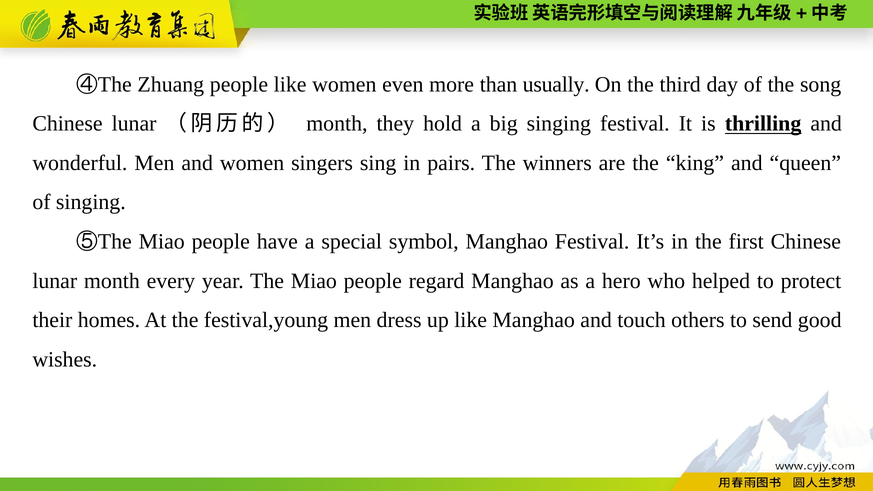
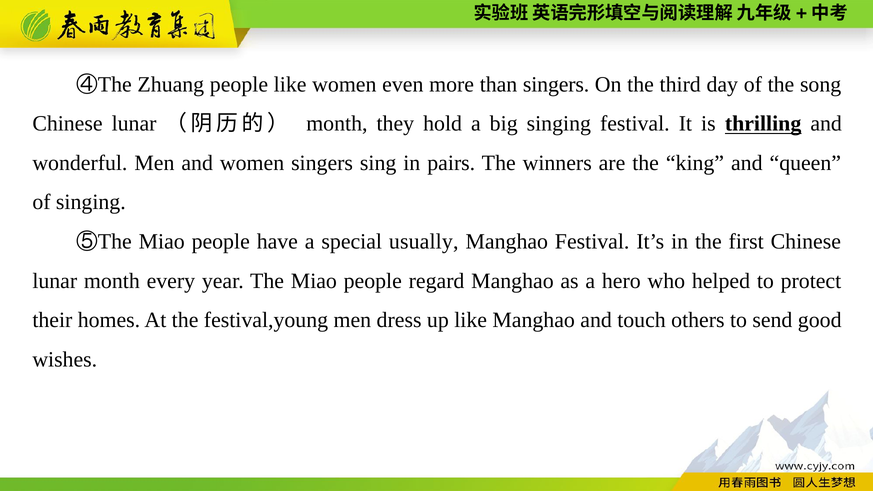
than usually: usually -> singers
symbol: symbol -> usually
